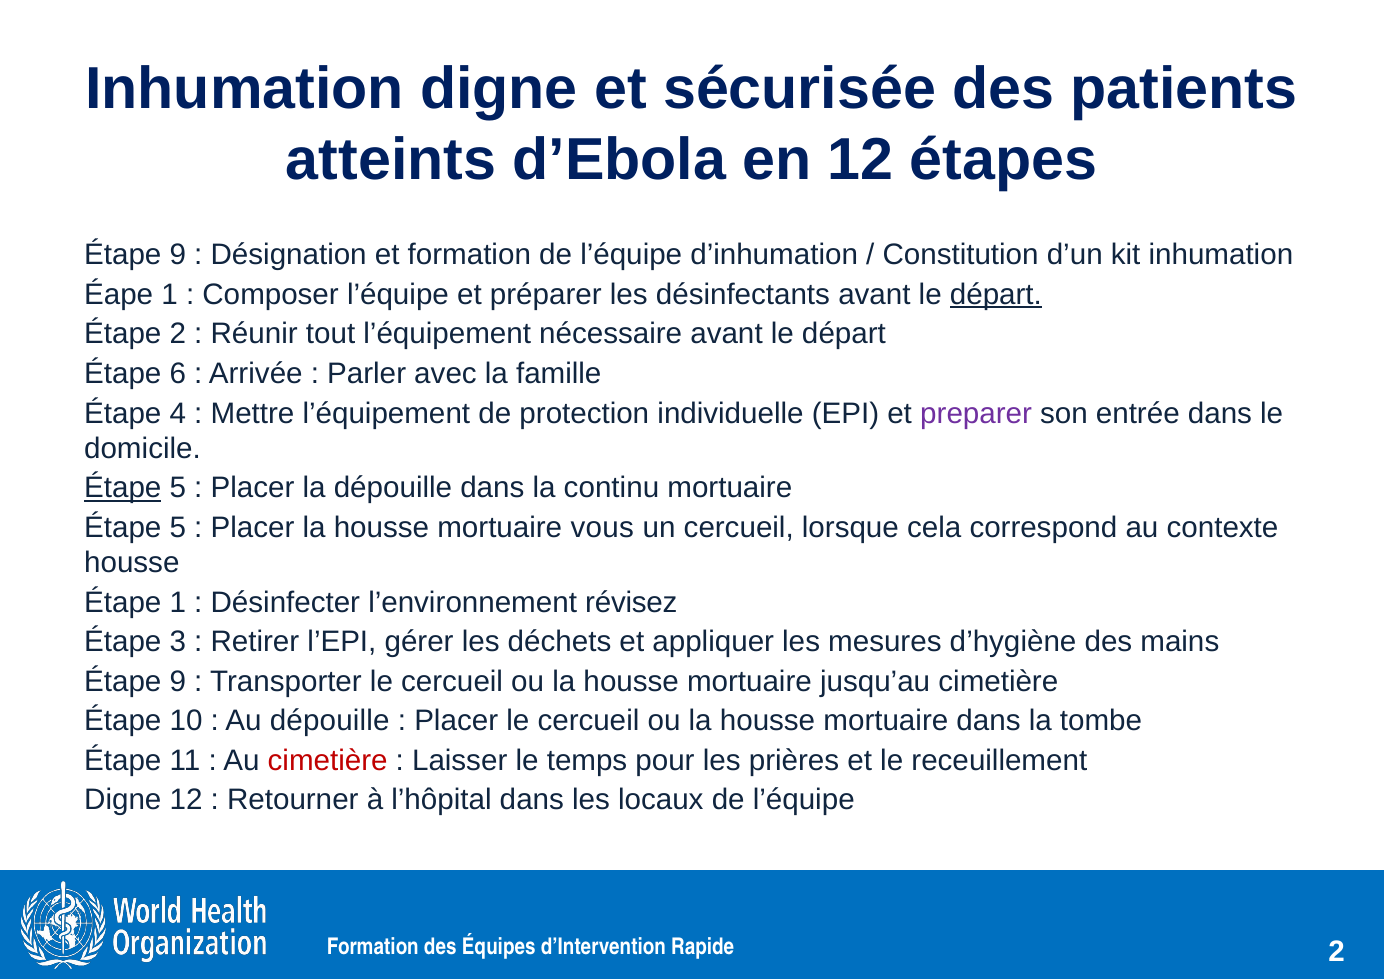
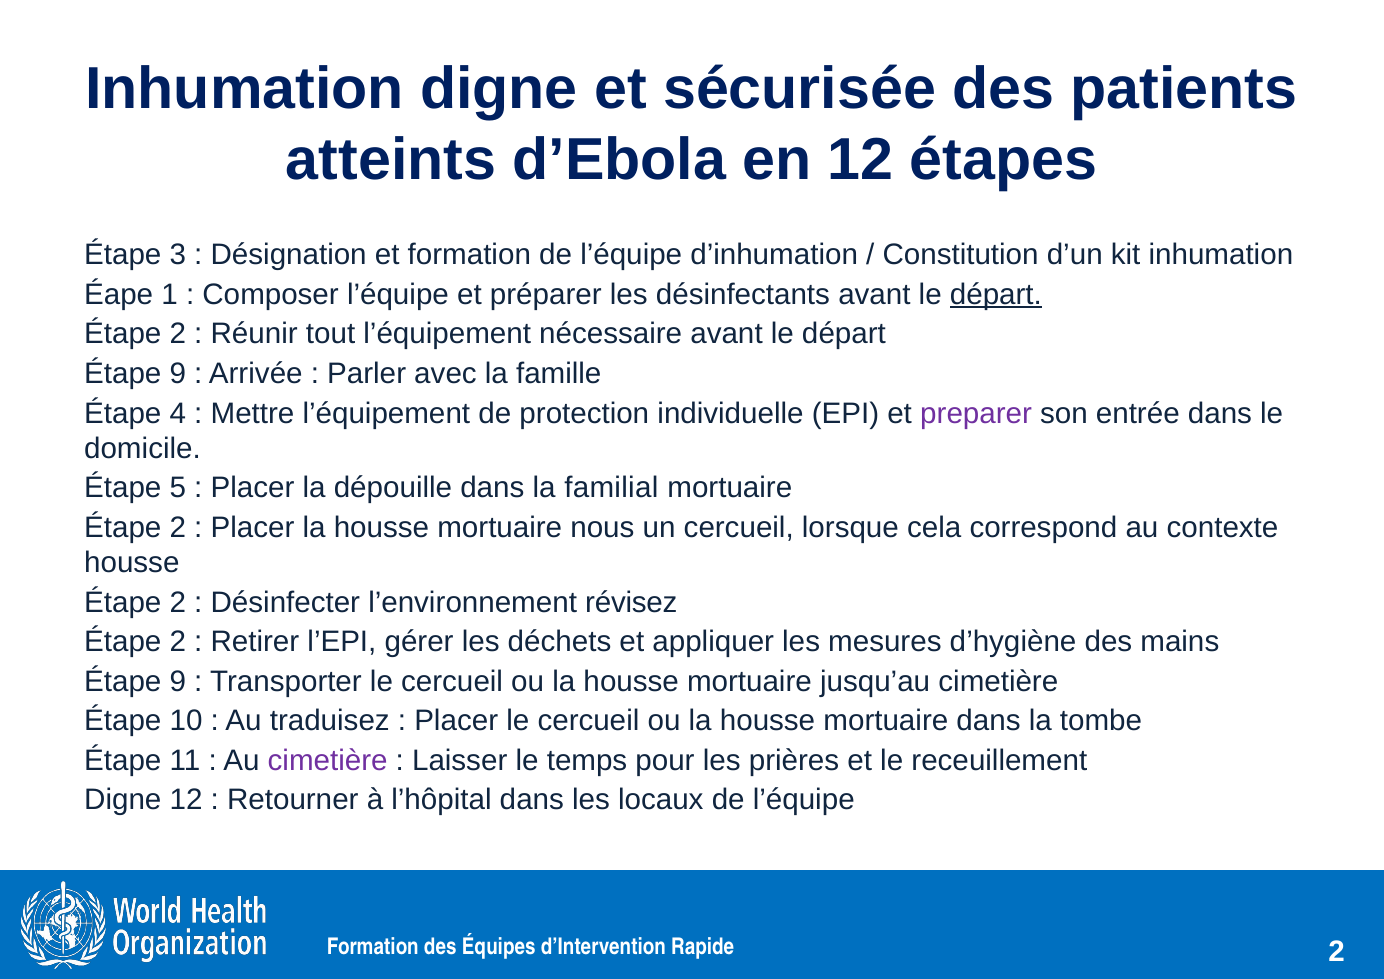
9 at (178, 255): 9 -> 3
6 at (178, 374): 6 -> 9
Étape at (123, 488) underline: present -> none
continu: continu -> familial
5 at (178, 527): 5 -> 2
vous: vous -> nous
1 at (178, 602): 1 -> 2
3 at (178, 642): 3 -> 2
Au dépouille: dépouille -> traduisez
cimetière at (328, 760) colour: red -> purple
